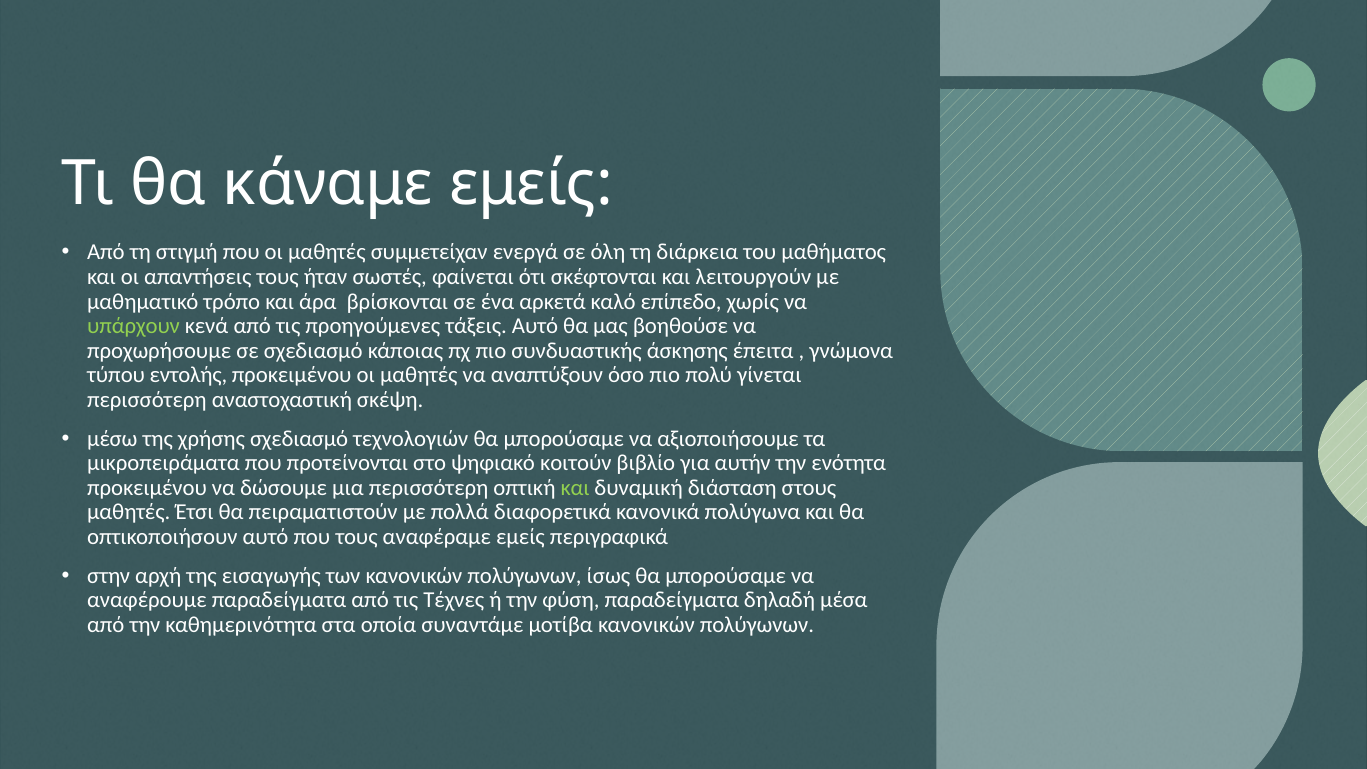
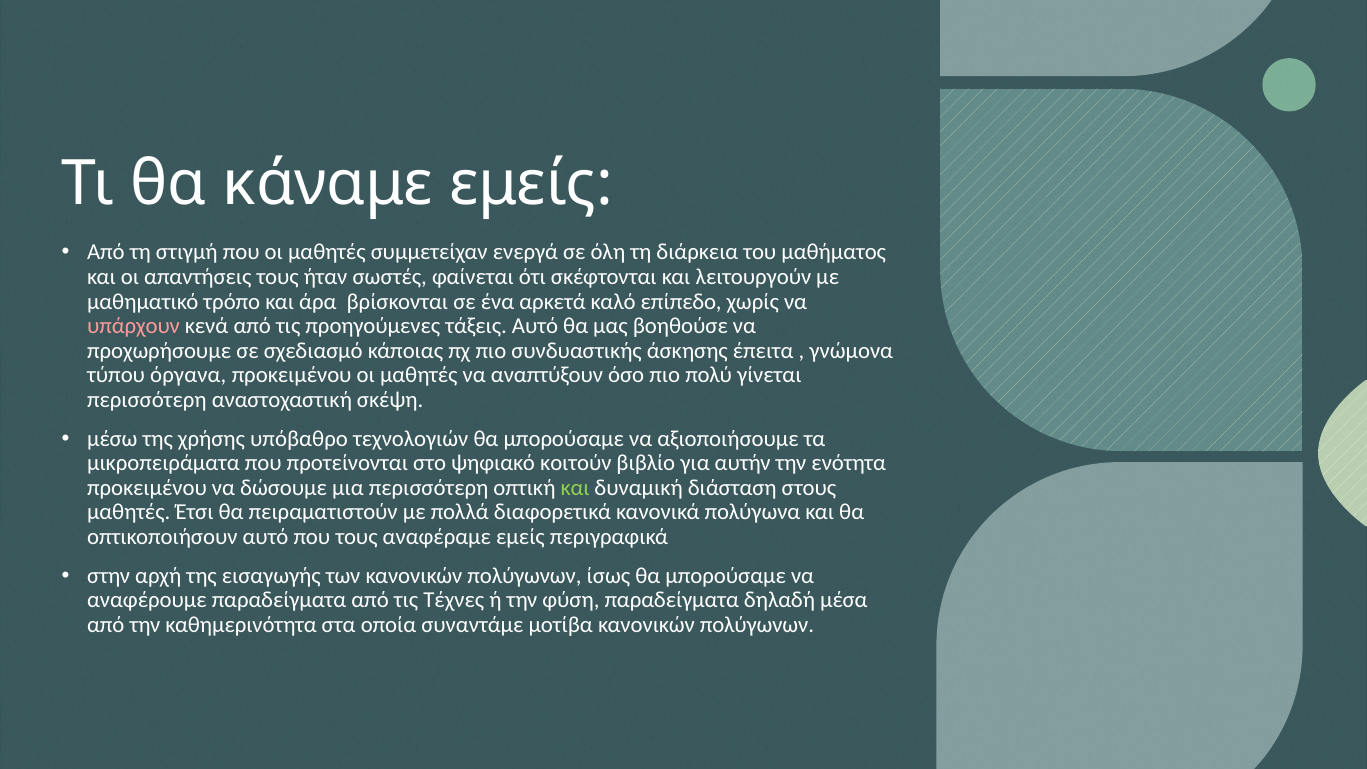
υπάρχουν colour: light green -> pink
εντολής: εντολής -> όργανα
χρήσης σχεδιασμό: σχεδιασμό -> υπόβαθρο
